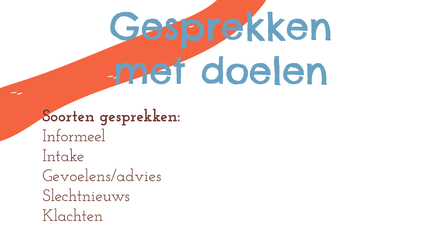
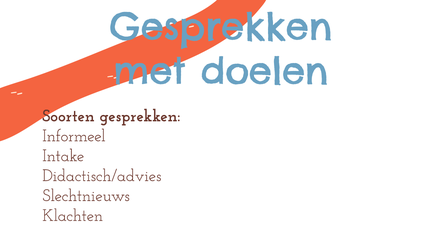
Gevoelens/advies: Gevoelens/advies -> Didactisch/advies
